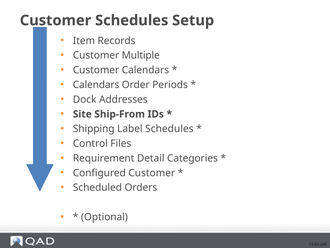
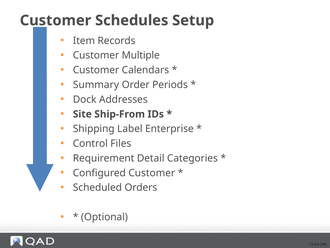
Calendars at (96, 85): Calendars -> Summary
Label Schedules: Schedules -> Enterprise
